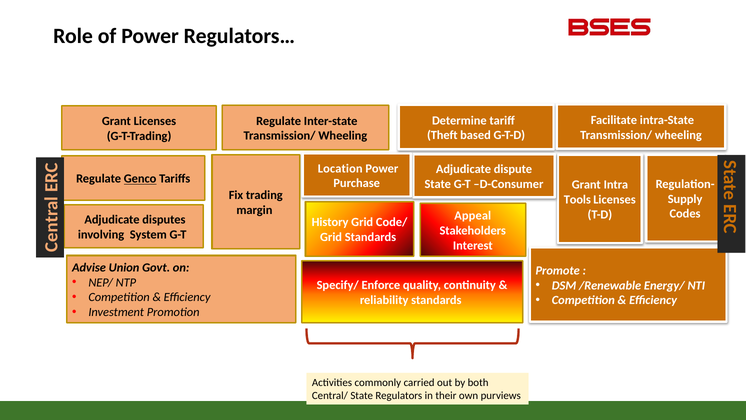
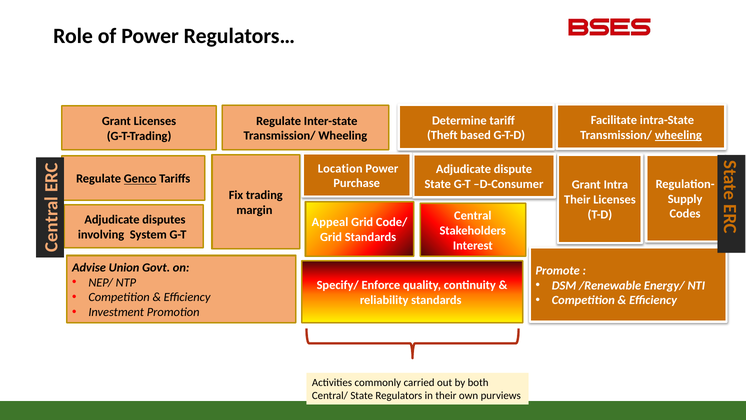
wheeling at (678, 135) underline: none -> present
Tools at (577, 200): Tools -> Their
Appeal: Appeal -> Central
History: History -> Appeal
